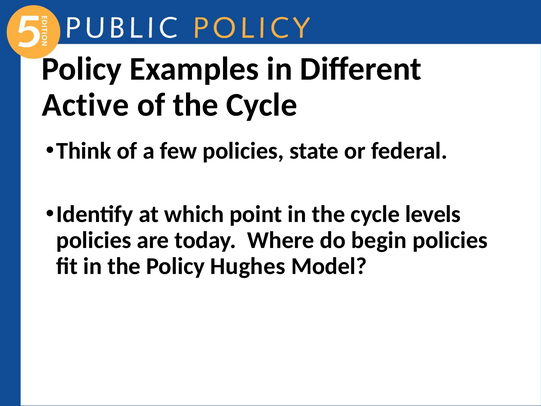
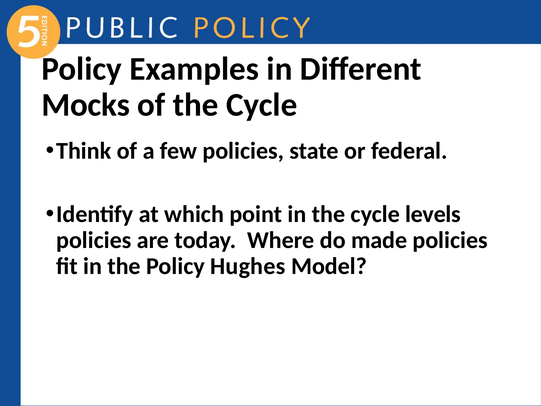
Active: Active -> Mocks
begin: begin -> made
